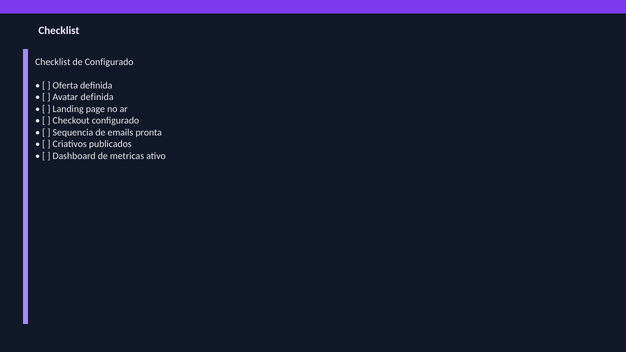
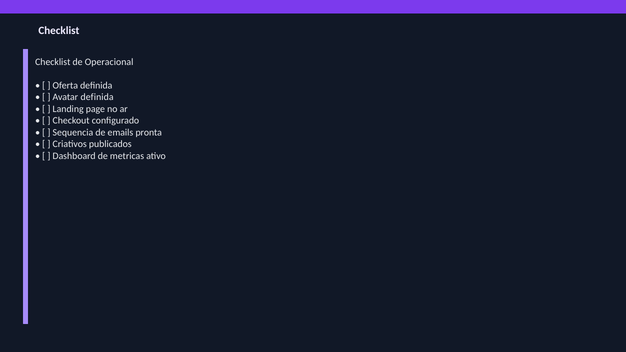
de Configurado: Configurado -> Operacional
